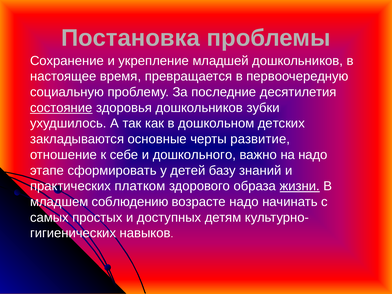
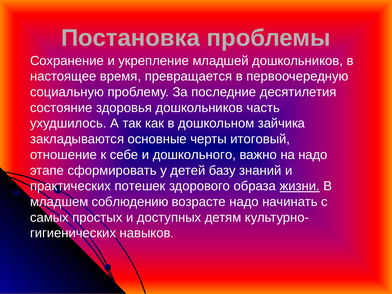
состояние underline: present -> none
зубки: зубки -> часть
детских: детских -> зайчика
развитие: развитие -> итоговый
платком: платком -> потешек
